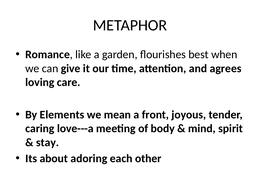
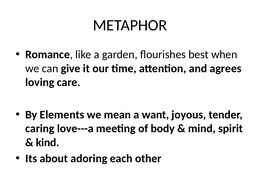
front: front -> want
stay: stay -> kind
